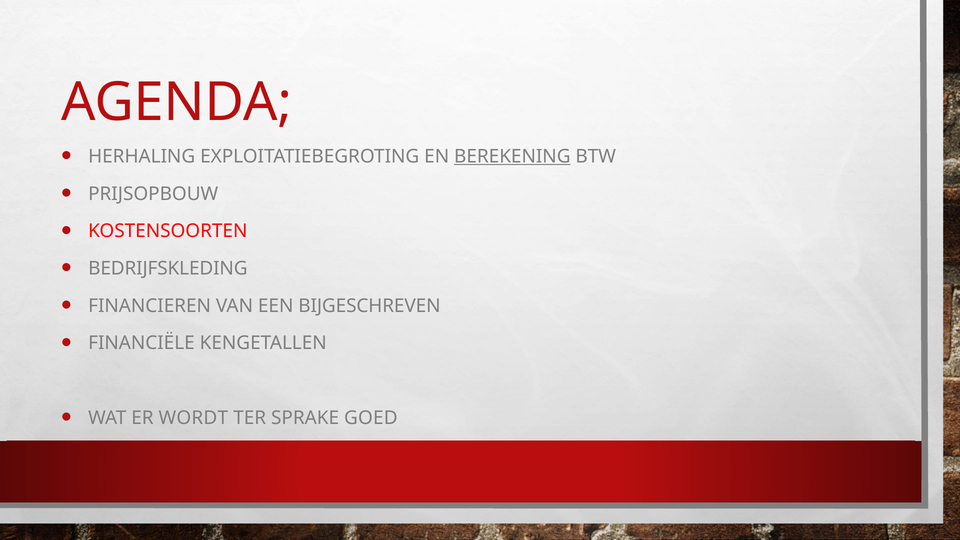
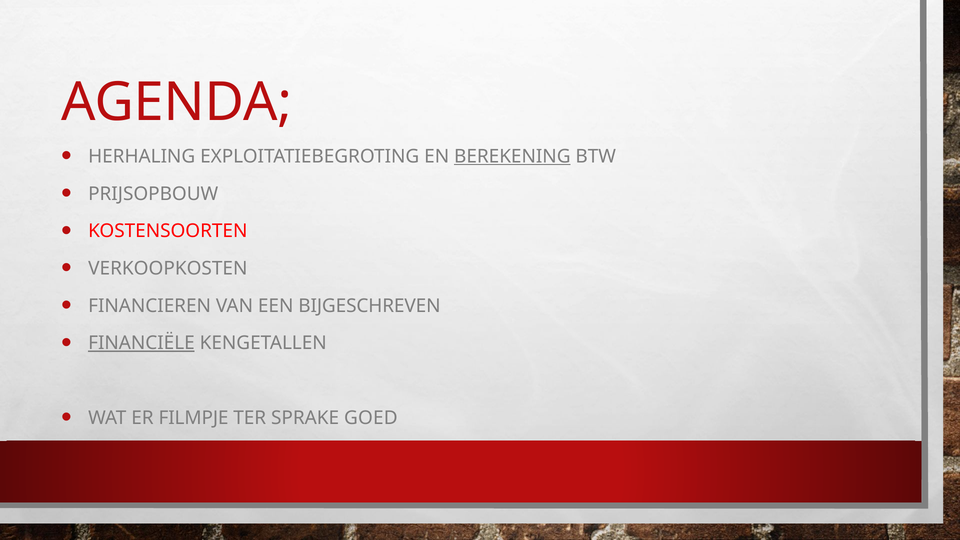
BEDRIJFSKLEDING: BEDRIJFSKLEDING -> VERKOOPKOSTEN
FINANCIËLE underline: none -> present
WORDT: WORDT -> FILMPJE
